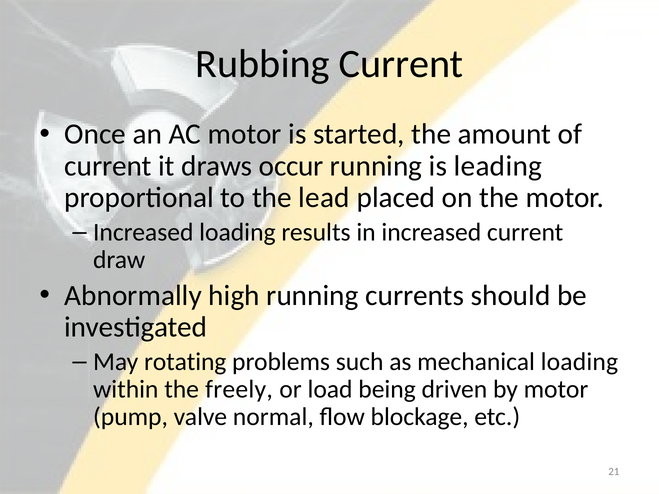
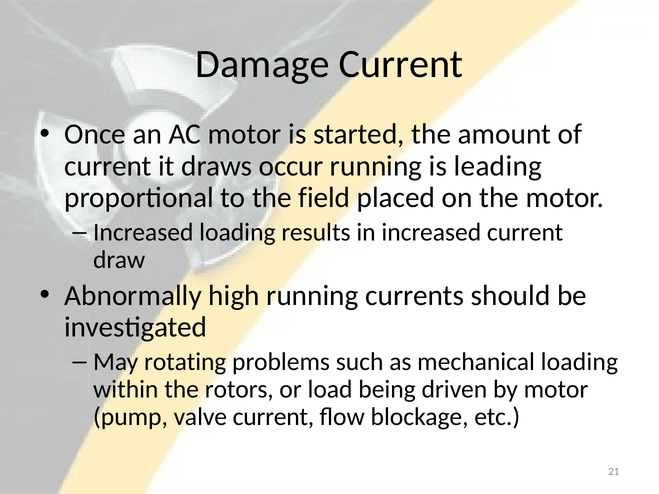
Rubbing: Rubbing -> Damage
lead: lead -> field
freely: freely -> rotors
valve normal: normal -> current
